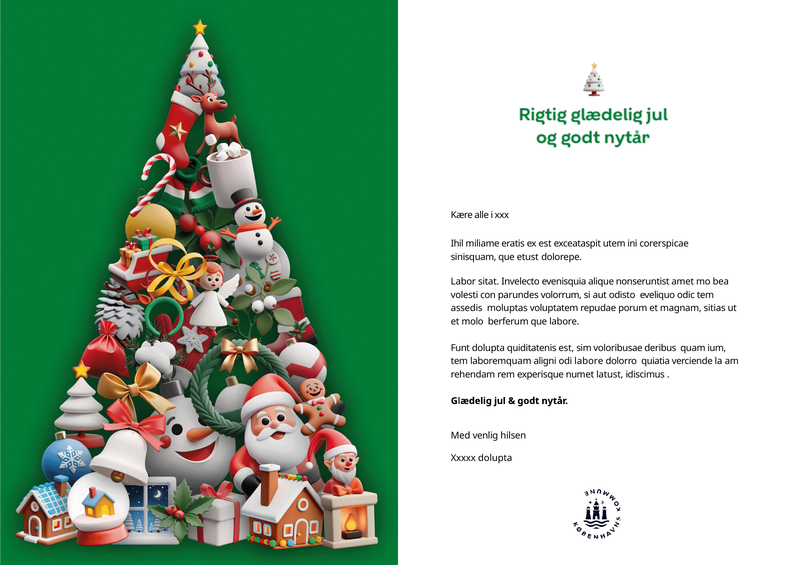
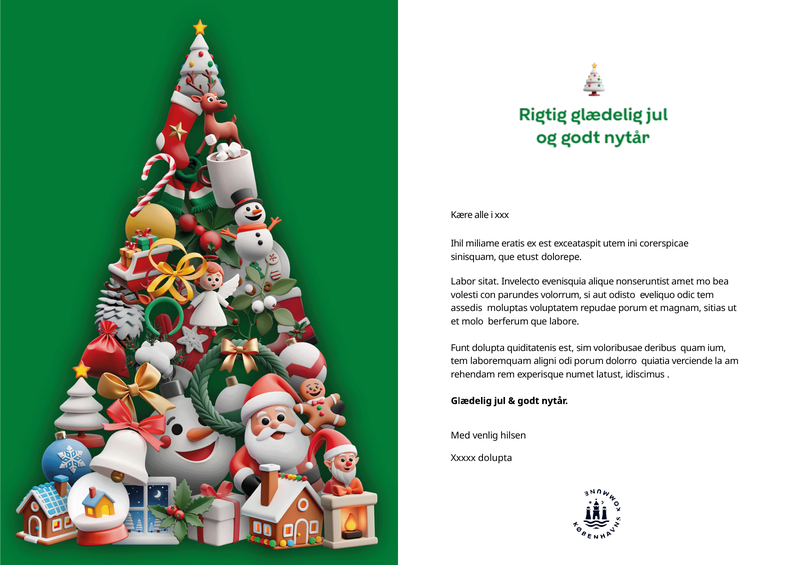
odi labore: labore -> porum
